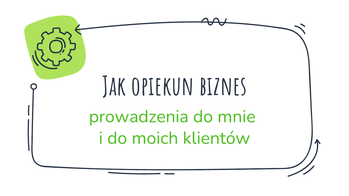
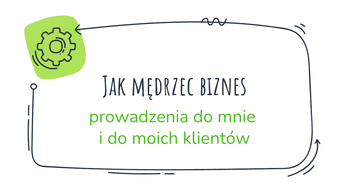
opiekun: opiekun -> mędrzec
